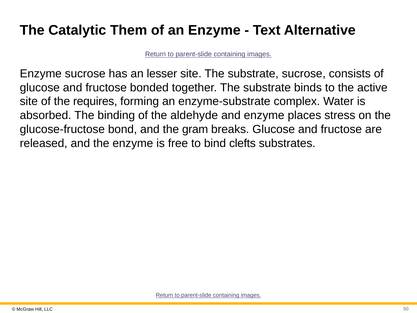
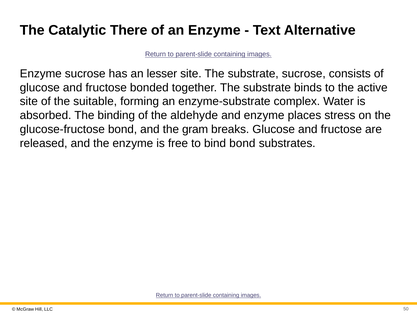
Them: Them -> There
requires: requires -> suitable
bind clefts: clefts -> bond
